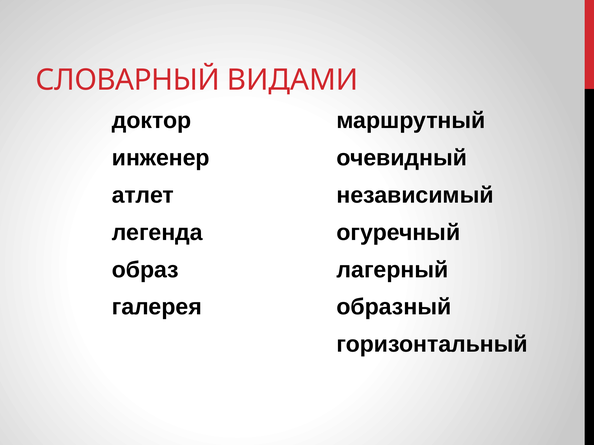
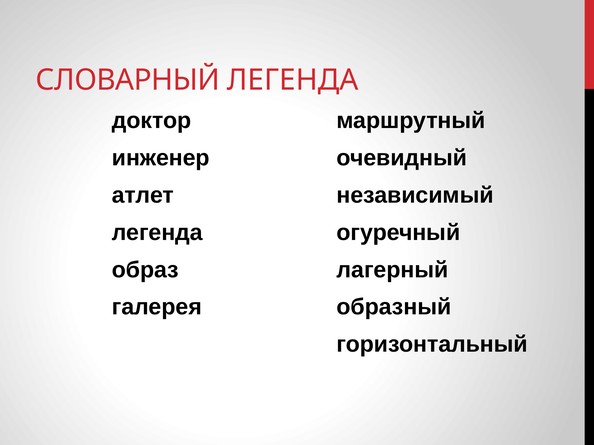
СЛОВАРНЫЙ ВИДАМИ: ВИДАМИ -> ЛЕГЕНДА
